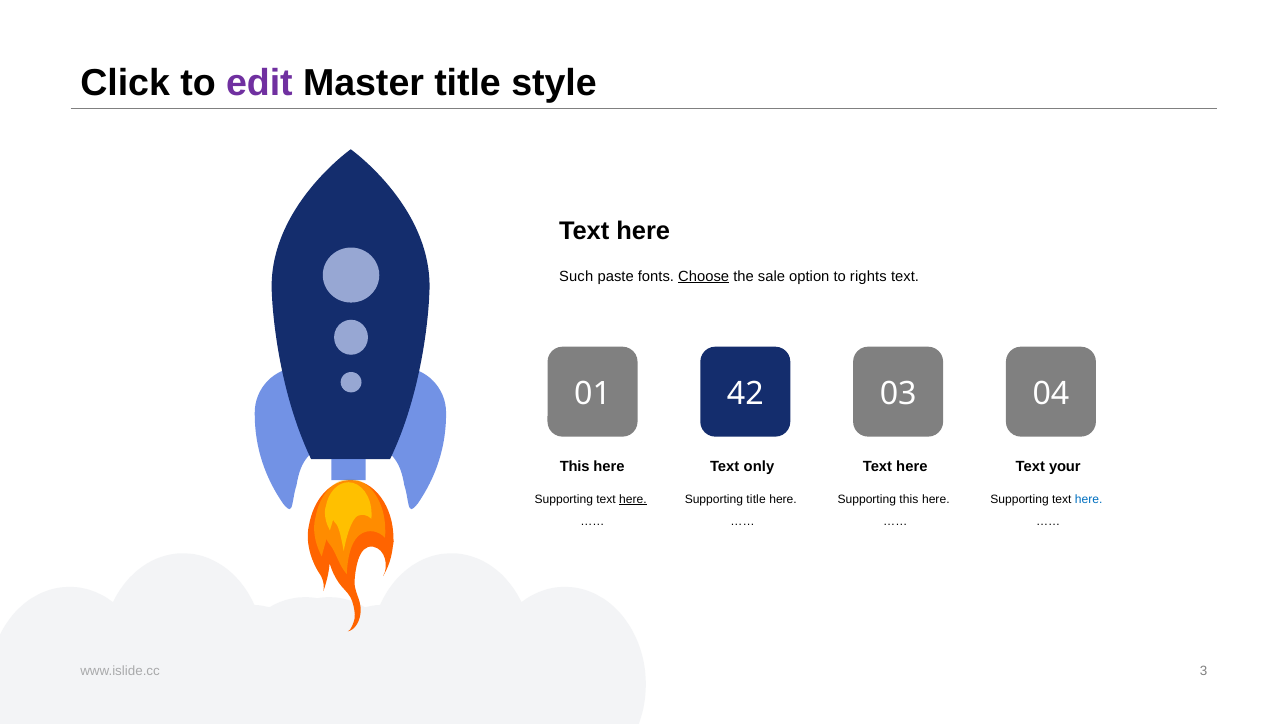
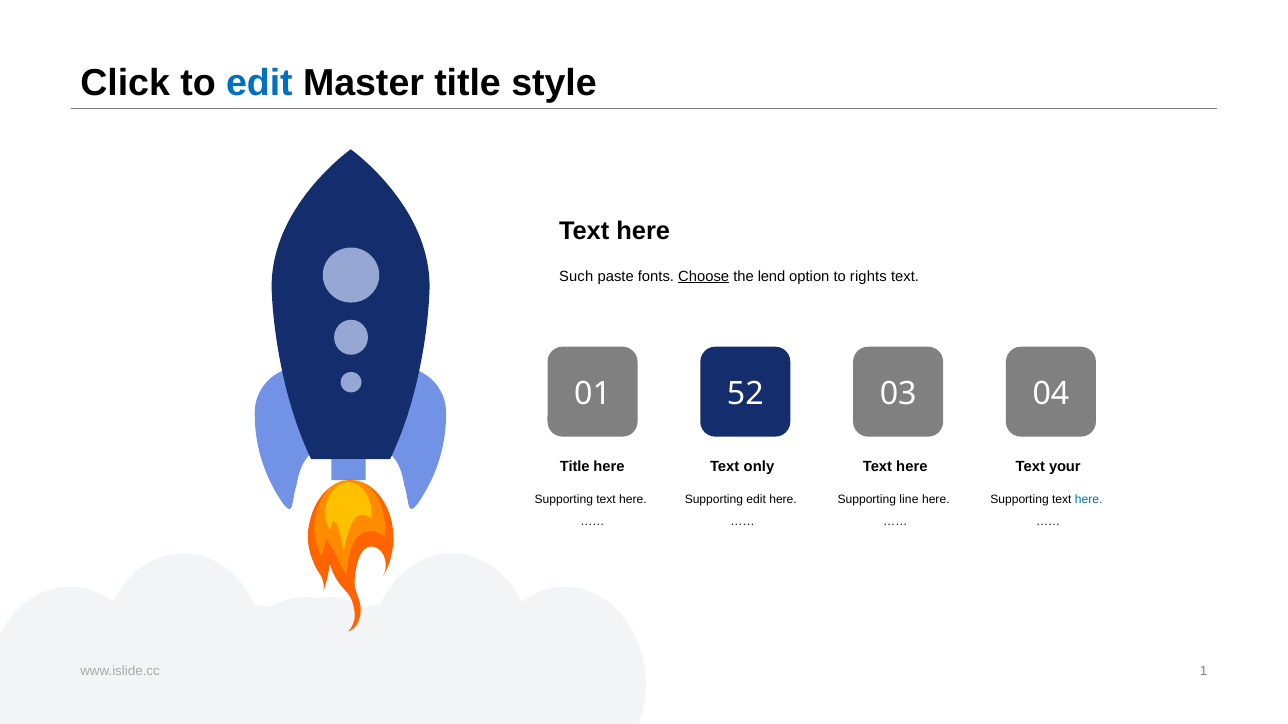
edit at (259, 83) colour: purple -> blue
sale: sale -> lend
42: 42 -> 52
This at (575, 467): This -> Title
here at (633, 500) underline: present -> none
Supporting title: title -> edit
Supporting this: this -> line
3: 3 -> 1
